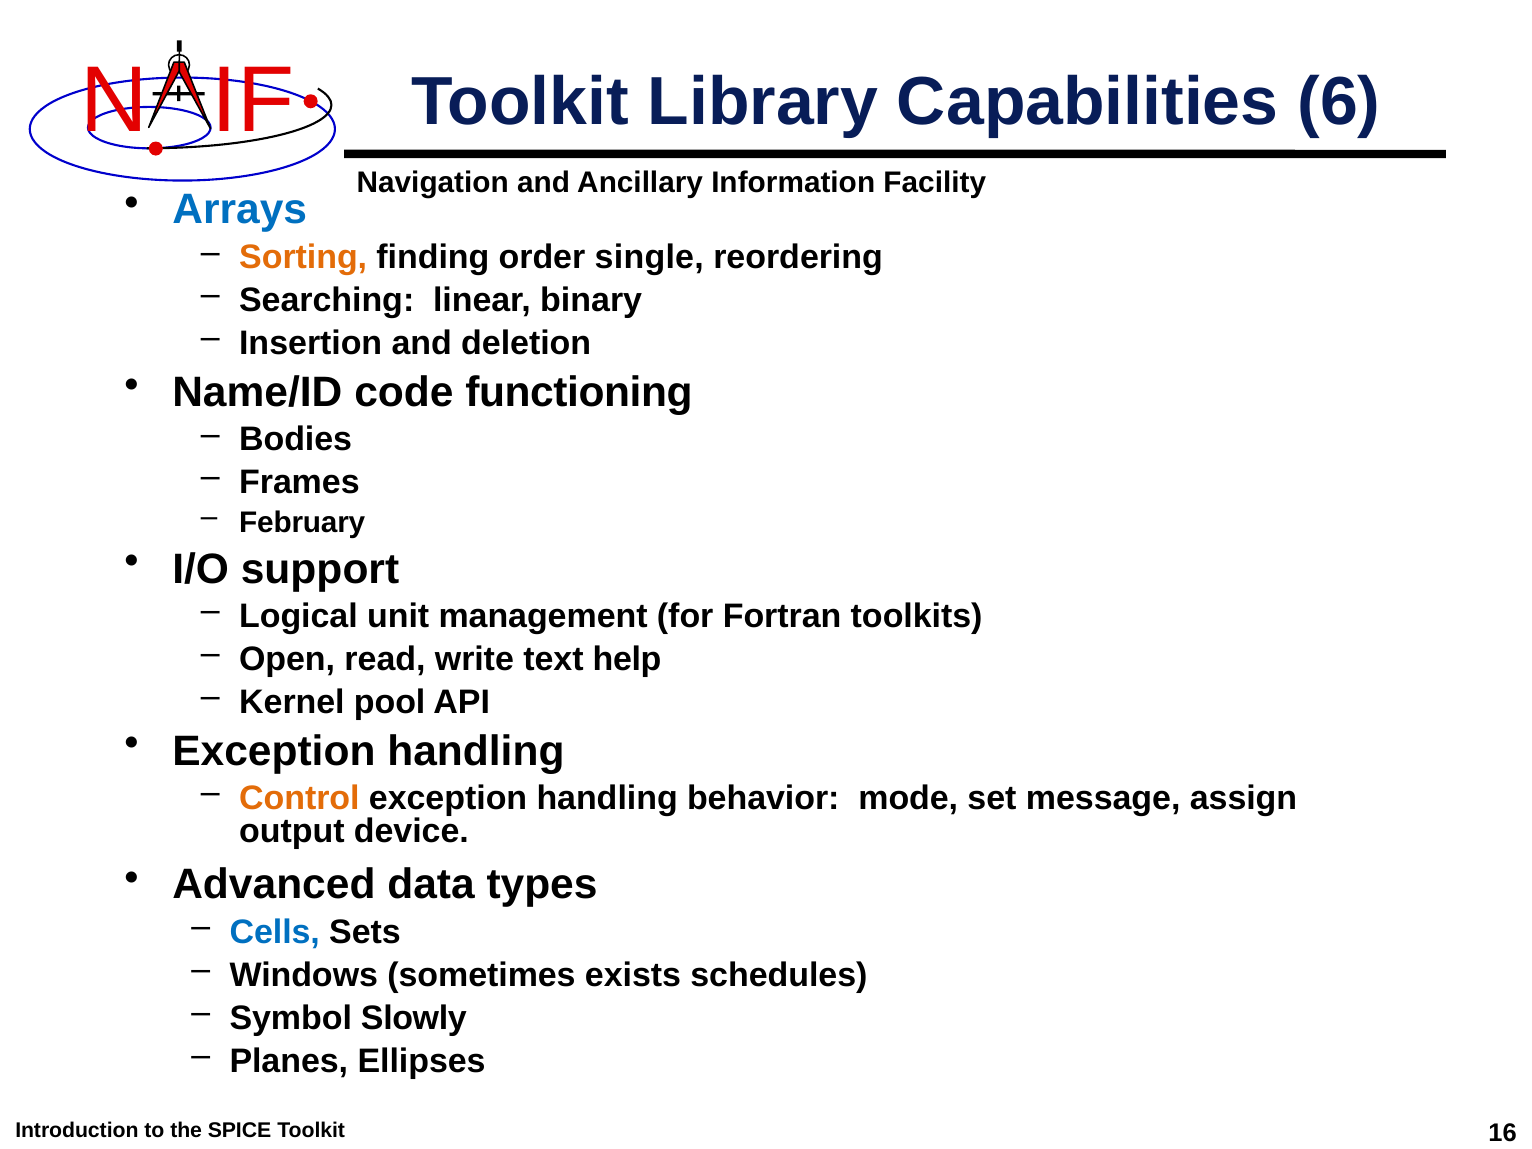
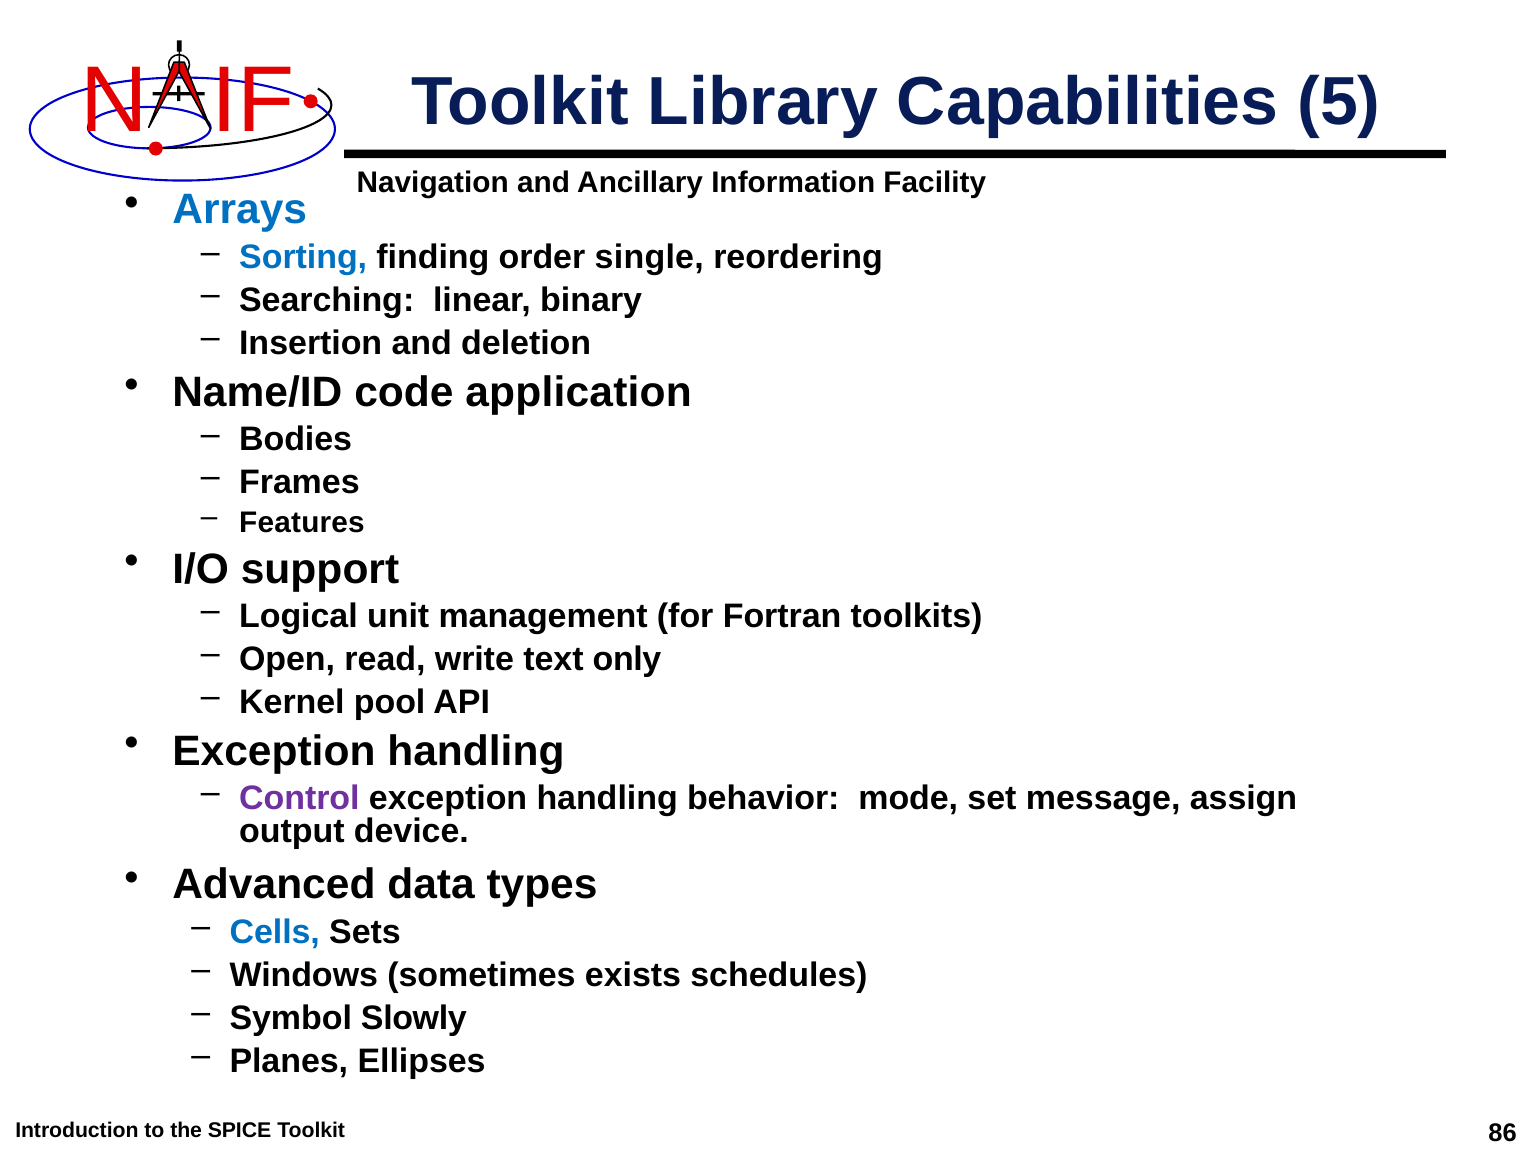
6: 6 -> 5
Sorting colour: orange -> blue
functioning: functioning -> application
February: February -> Features
help: help -> only
Control colour: orange -> purple
16: 16 -> 86
